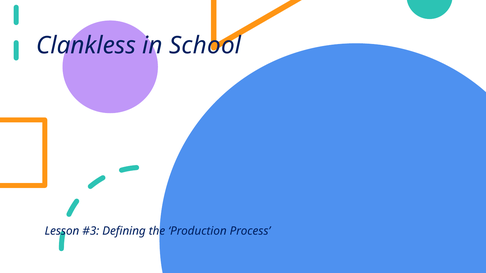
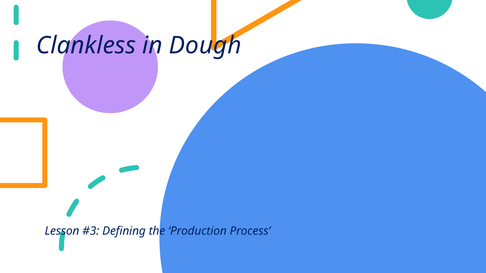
School: School -> Dough
